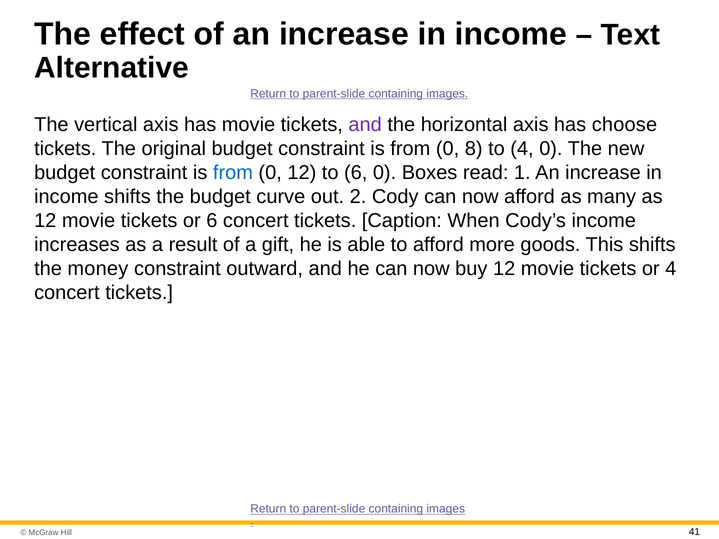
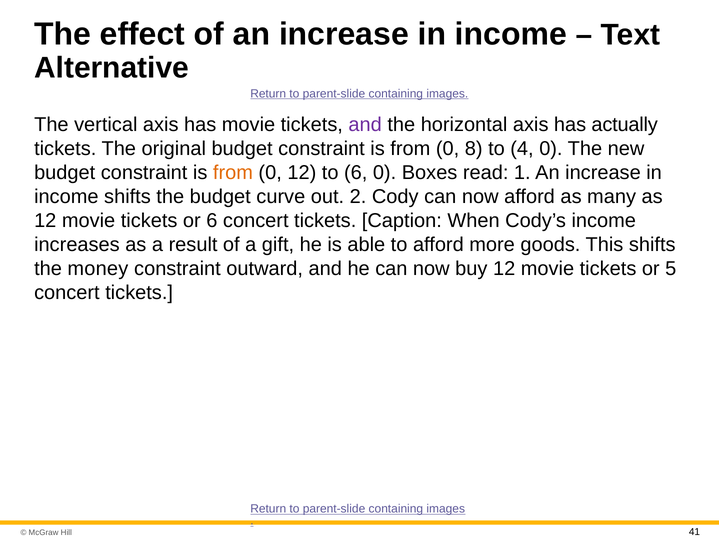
choose: choose -> actually
from at (233, 173) colour: blue -> orange
or 4: 4 -> 5
